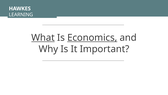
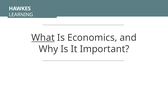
Economics underline: present -> none
